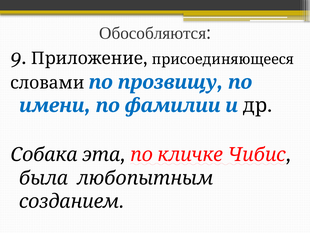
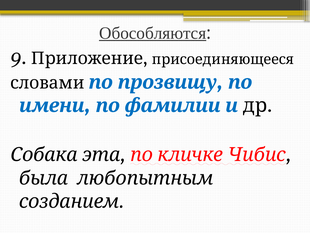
Обособляются underline: none -> present
